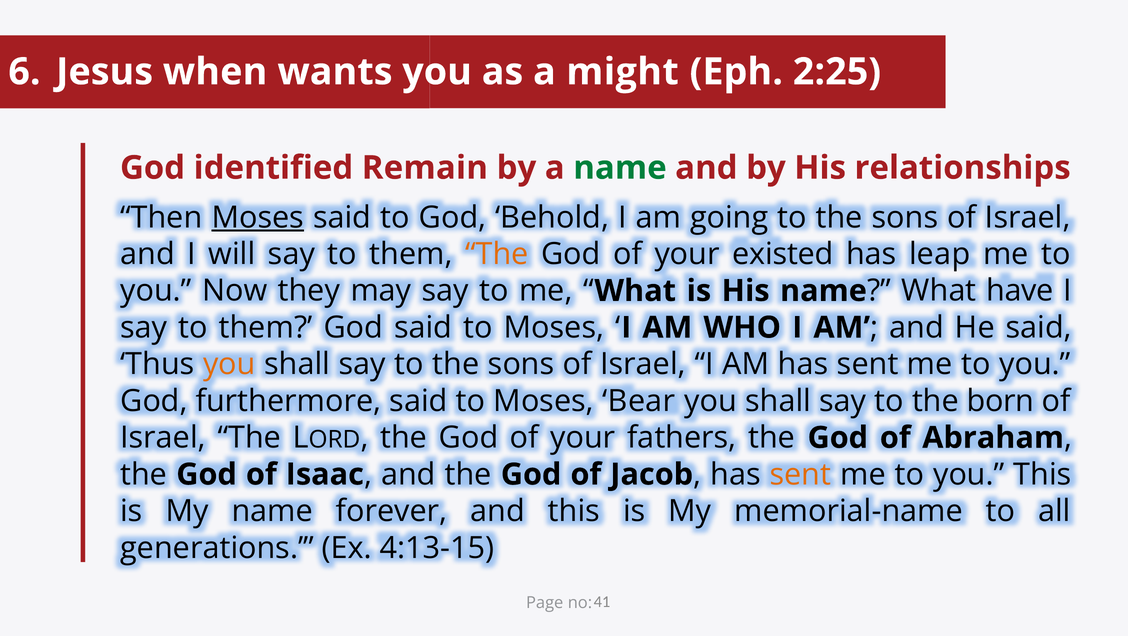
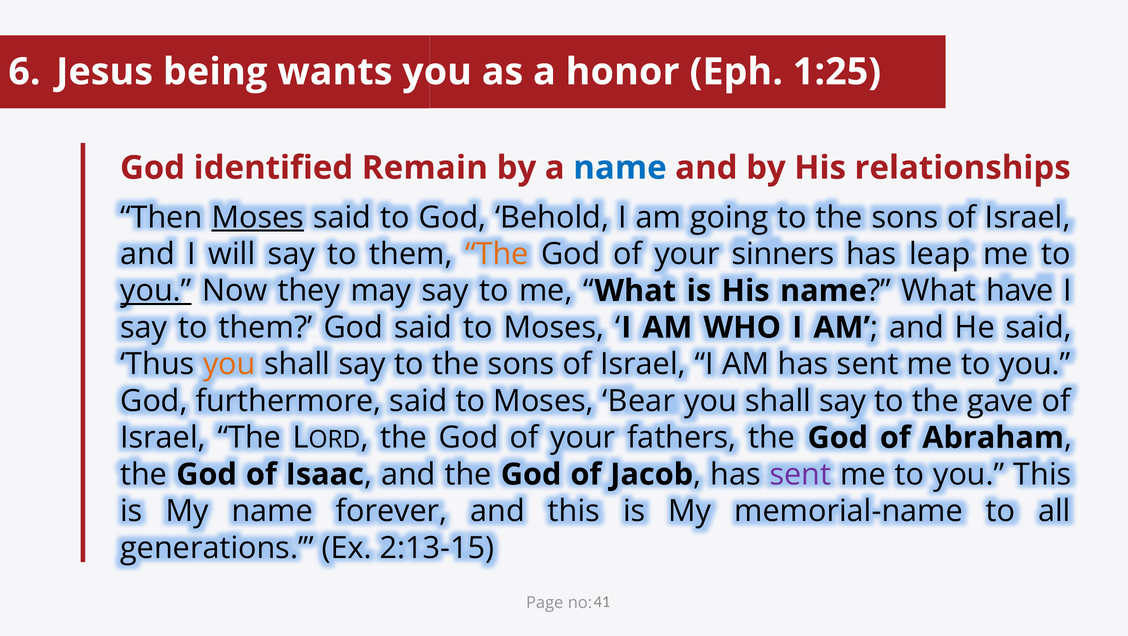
when: when -> being
might: might -> honor
2:25: 2:25 -> 1:25
name at (620, 168) colour: green -> blue
existed: existed -> sinners
you at (156, 291) underline: none -> present
born: born -> gave
sent at (800, 475) colour: orange -> purple
4:13-15: 4:13-15 -> 2:13-15
